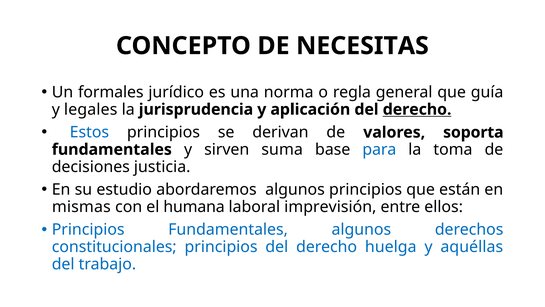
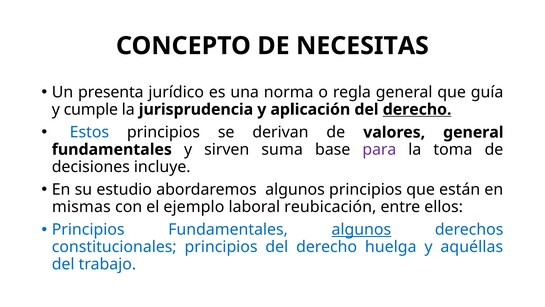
formales: formales -> presenta
legales: legales -> cumple
valores soporta: soporta -> general
para colour: blue -> purple
justicia: justicia -> incluye
humana: humana -> ejemplo
imprevisión: imprevisión -> reubicación
algunos at (361, 229) underline: none -> present
